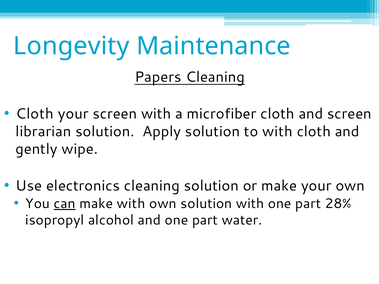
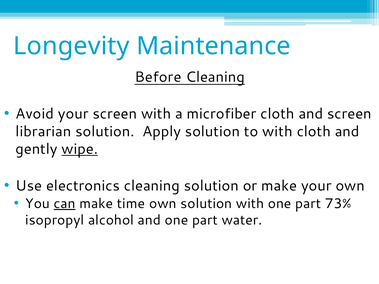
Papers: Papers -> Before
Cloth at (35, 114): Cloth -> Avoid
wipe underline: none -> present
make with: with -> time
28%: 28% -> 73%
